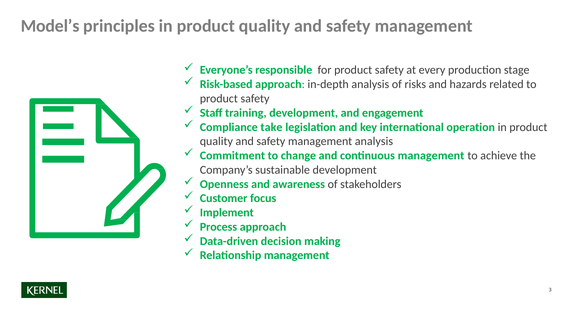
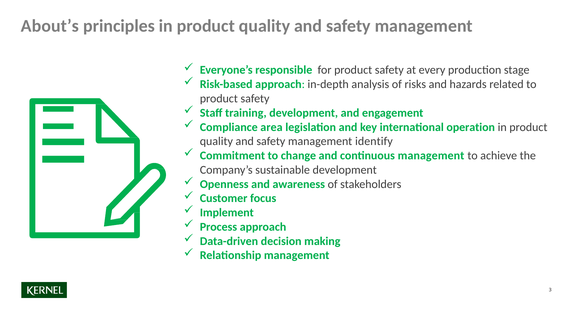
Model’s: Model’s -> About’s
take: take -> area
management analysis: analysis -> identify
